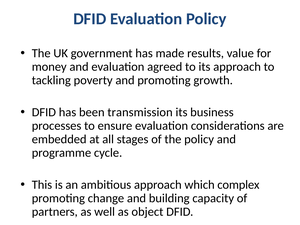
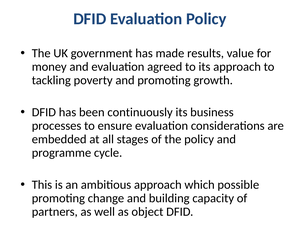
transmission: transmission -> continuously
complex: complex -> possible
